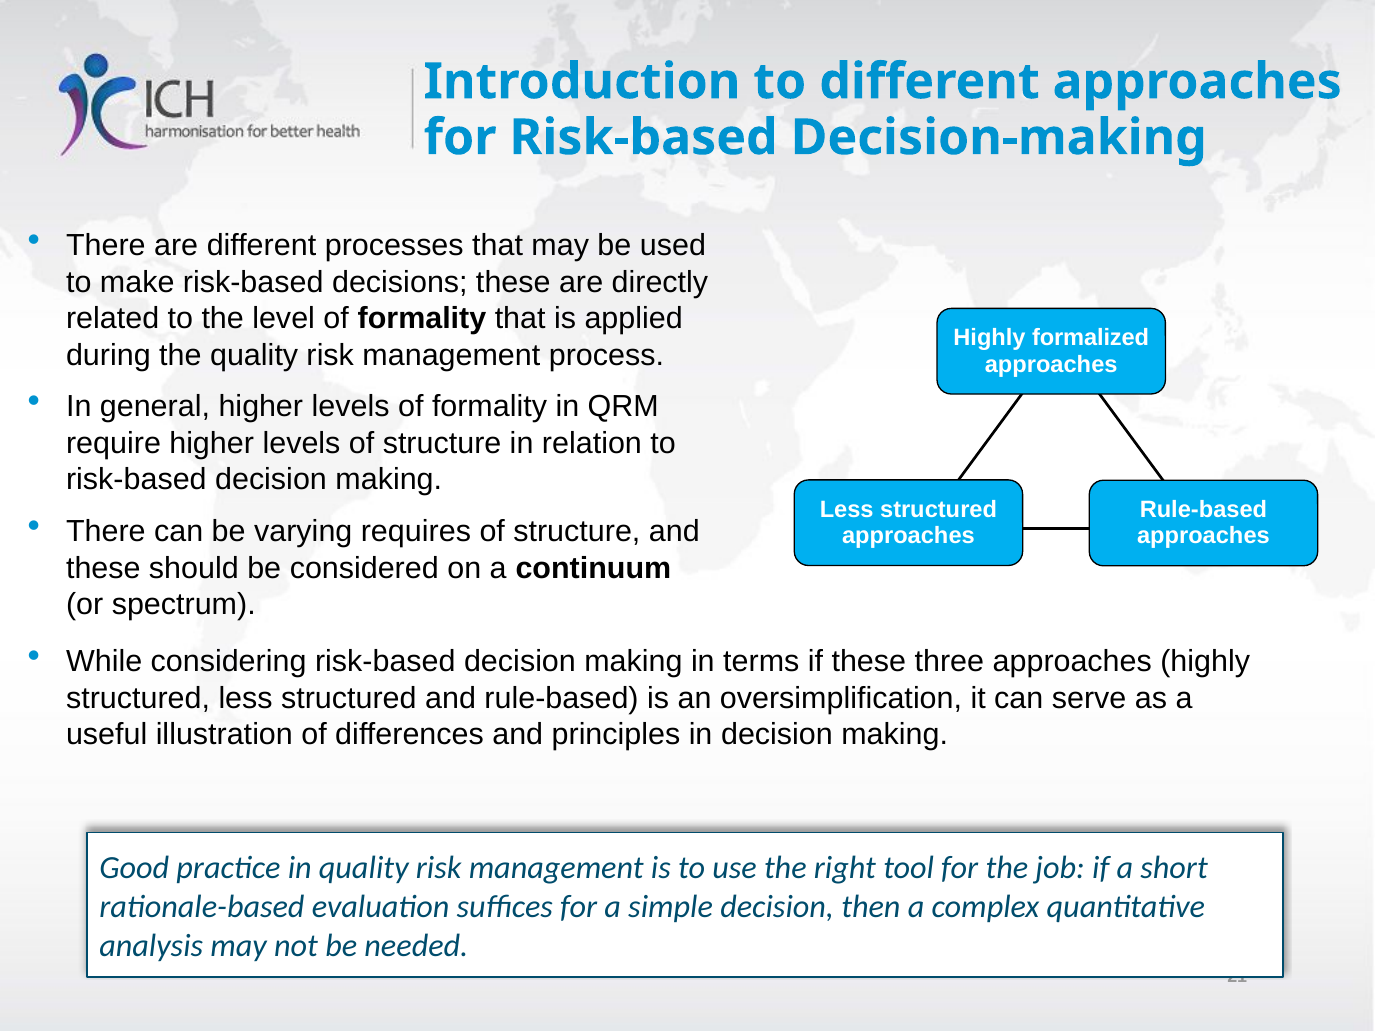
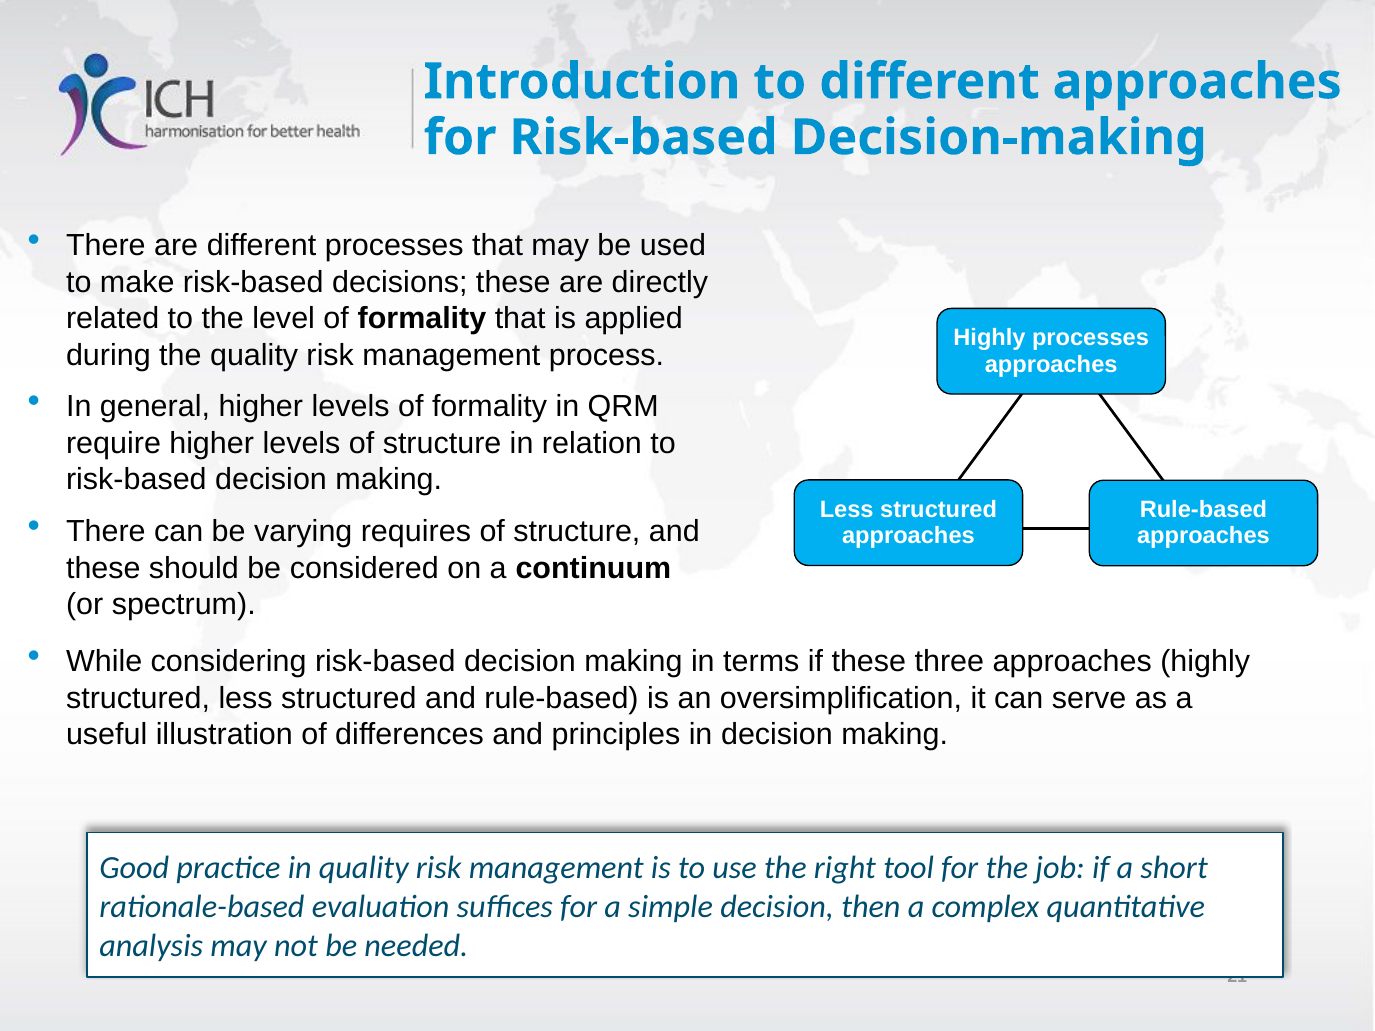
Highly formalized: formalized -> processes
